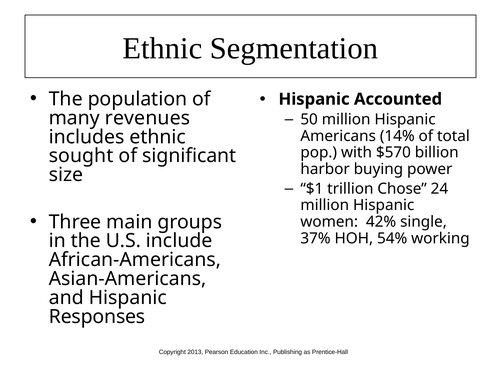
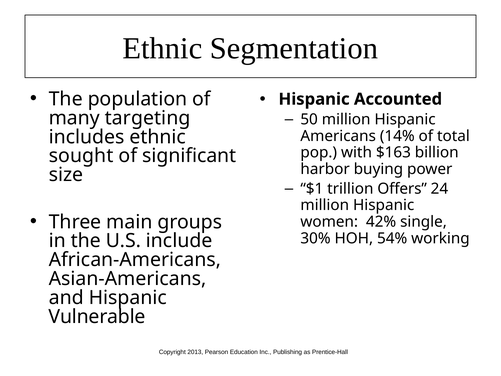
revenues: revenues -> targeting
$570: $570 -> $163
Chose: Chose -> Offers
37%: 37% -> 30%
Responses: Responses -> Vulnerable
